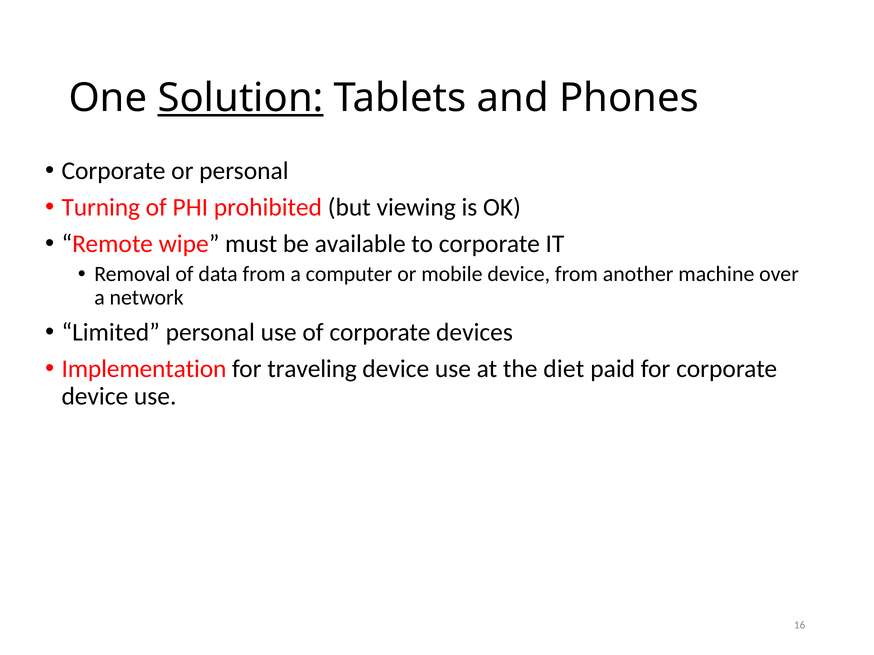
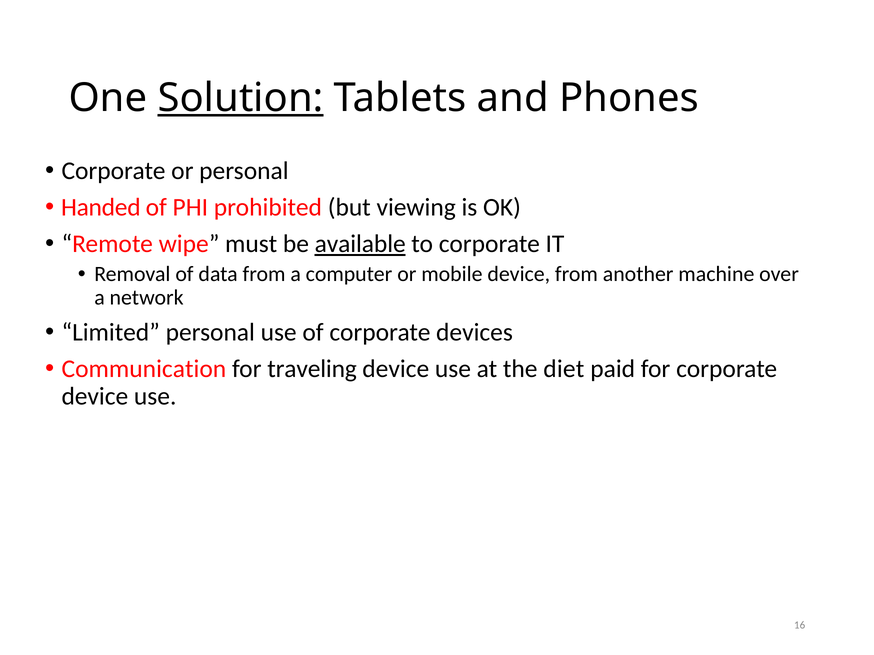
Turning: Turning -> Handed
available underline: none -> present
Implementation: Implementation -> Communication
